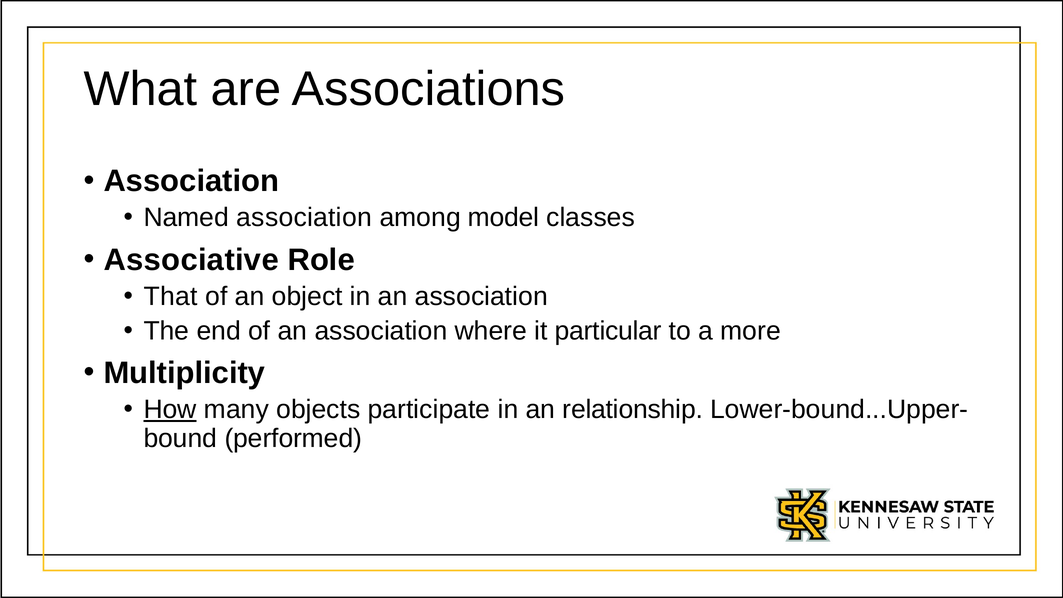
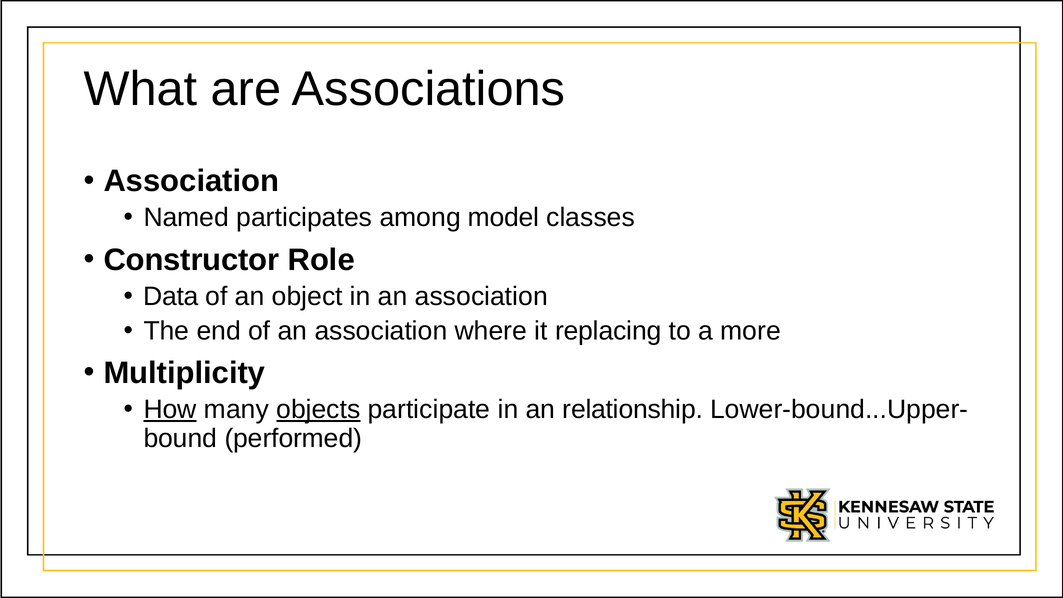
Named association: association -> participates
Associative: Associative -> Constructor
That: That -> Data
particular: particular -> replacing
objects underline: none -> present
